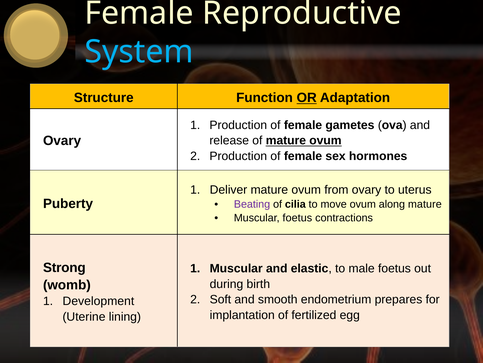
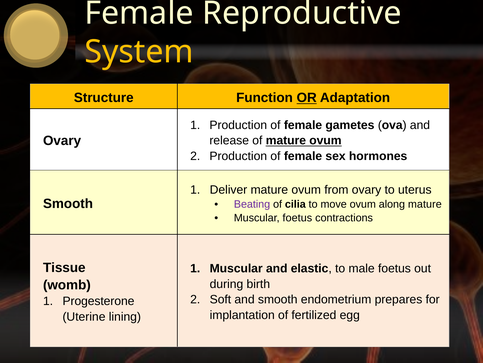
System colour: light blue -> yellow
Puberty at (68, 203): Puberty -> Smooth
Strong: Strong -> Tissue
Development: Development -> Progesterone
